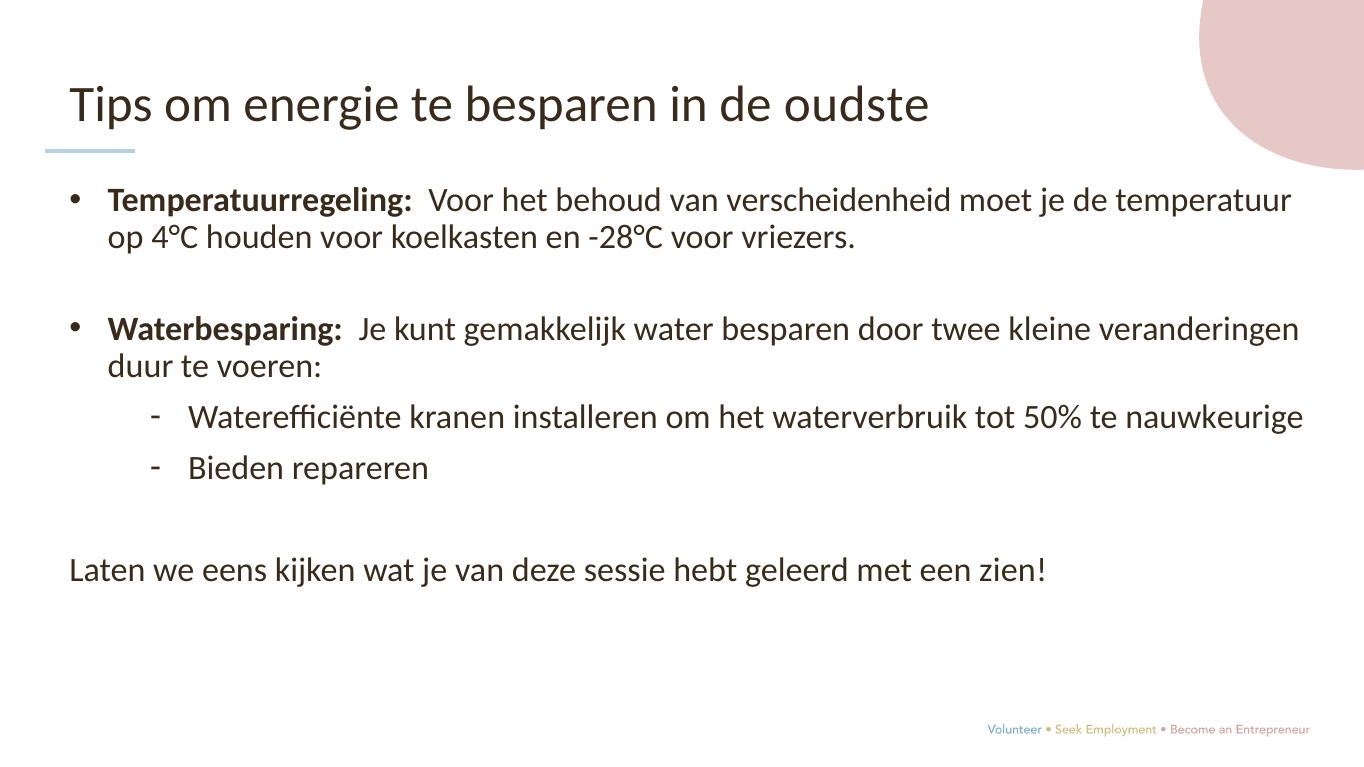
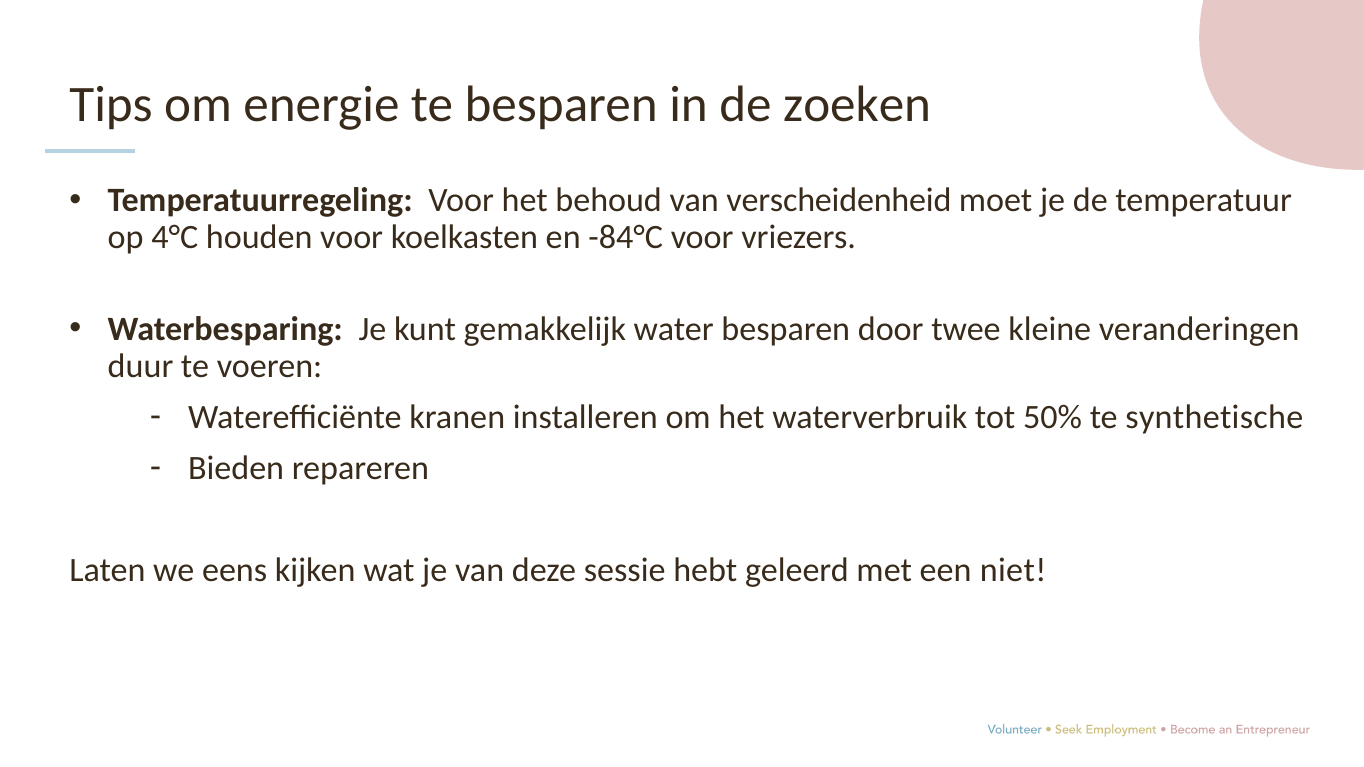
oudste: oudste -> zoeken
-28°C: -28°C -> -84°C
nauwkeurige: nauwkeurige -> synthetische
zien: zien -> niet
